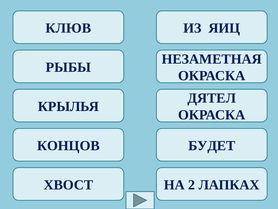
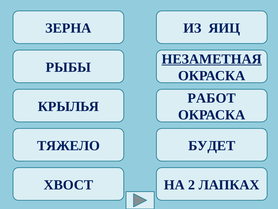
КЛЮВ: КЛЮВ -> ЗЕРНА
НЕЗАМЕТНАЯ underline: none -> present
ДЯТЕЛ: ДЯТЕЛ -> РАБОТ
КОНЦОВ: КОНЦОВ -> ТЯЖЕЛО
